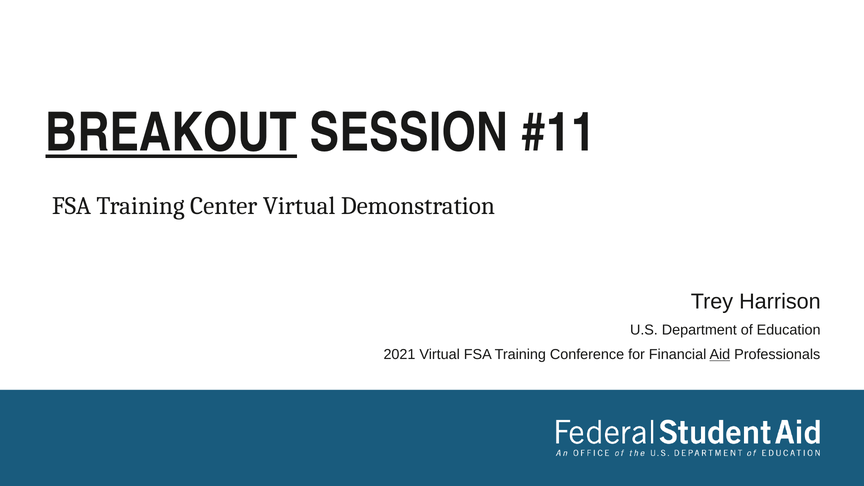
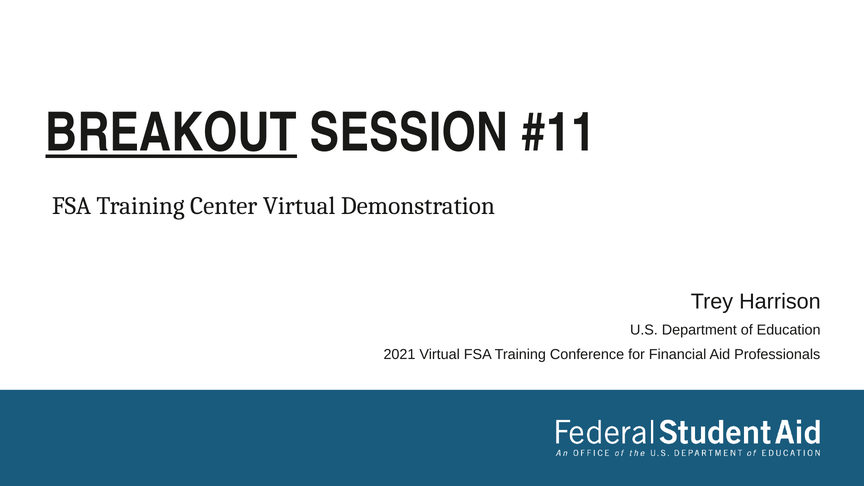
Aid underline: present -> none
